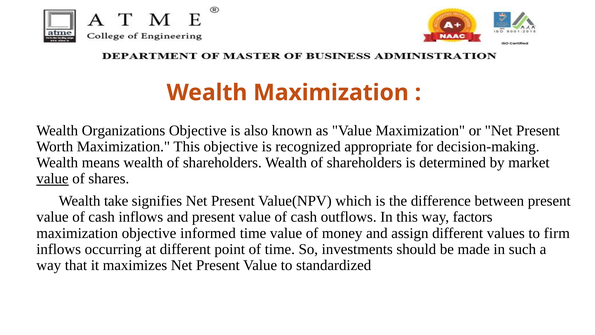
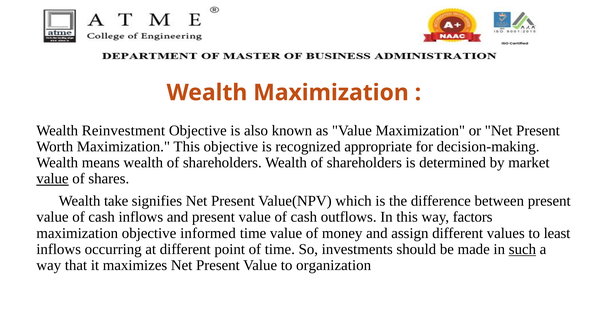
Organizations: Organizations -> Reinvestment
firm: firm -> least
such underline: none -> present
standardized: standardized -> organization
